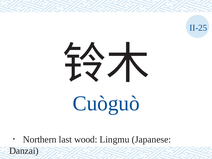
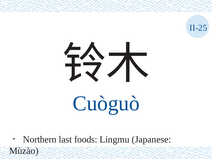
wood: wood -> foods
Danzai: Danzai -> Mùzào
